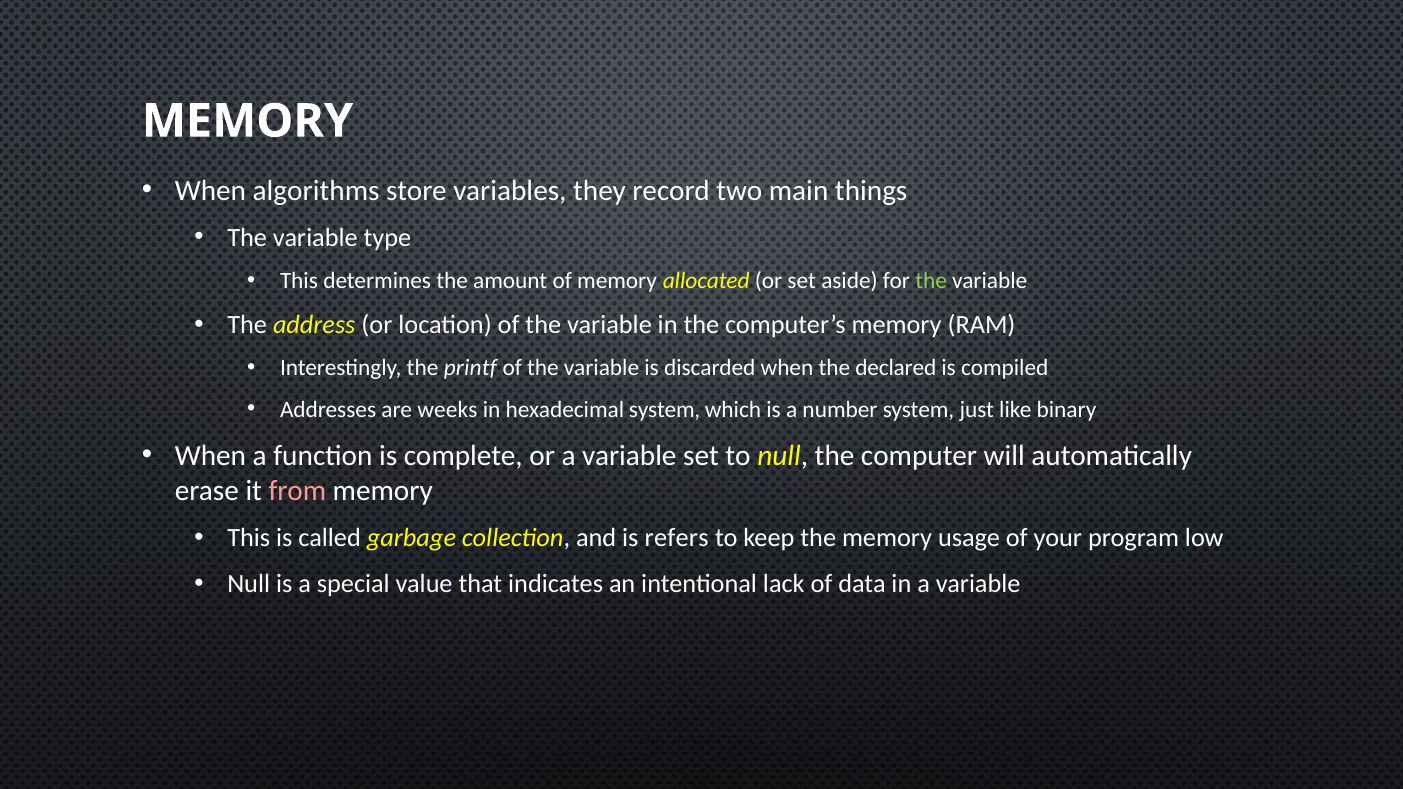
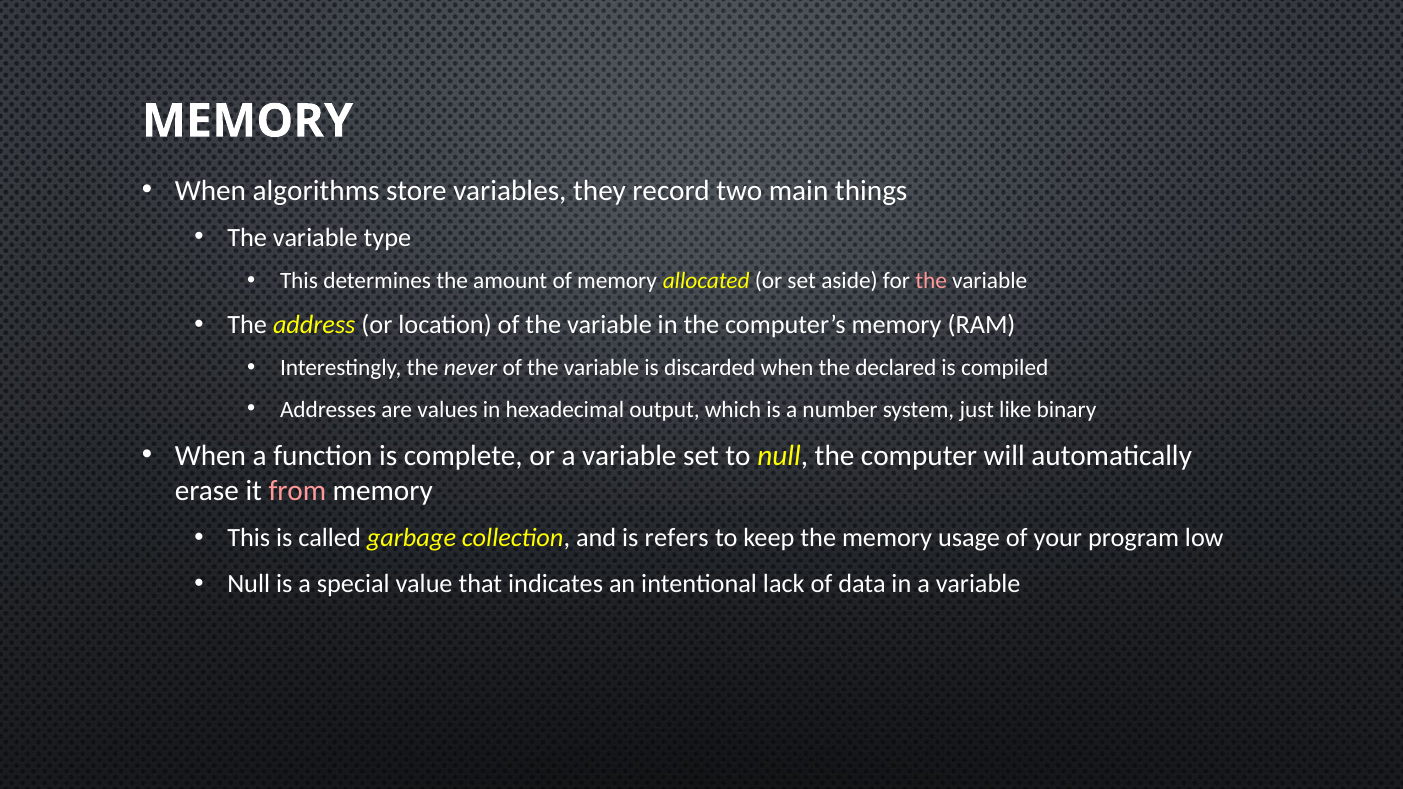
the at (931, 281) colour: light green -> pink
printf: printf -> never
weeks: weeks -> values
hexadecimal system: system -> output
